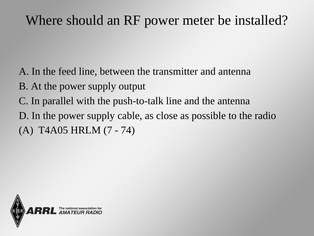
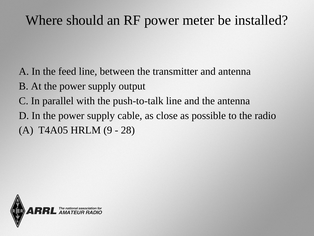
7: 7 -> 9
74: 74 -> 28
